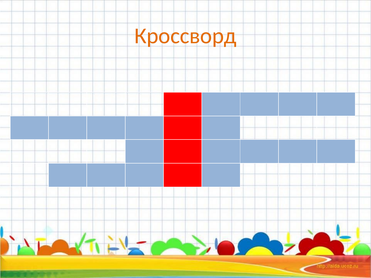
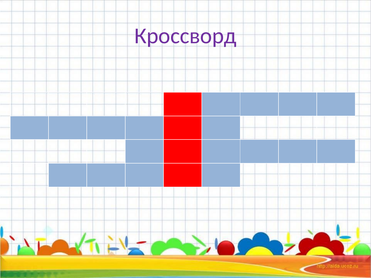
Кроссворд colour: orange -> purple
